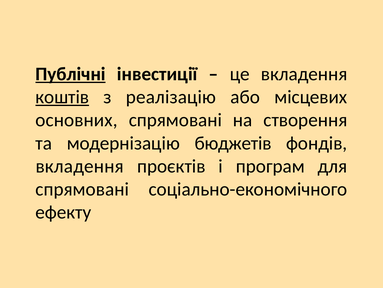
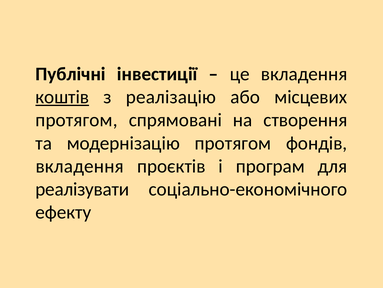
Публічні underline: present -> none
основних at (76, 120): основних -> протягом
модернізацію бюджетів: бюджетів -> протягом
спрямовані at (82, 189): спрямовані -> реалізувати
